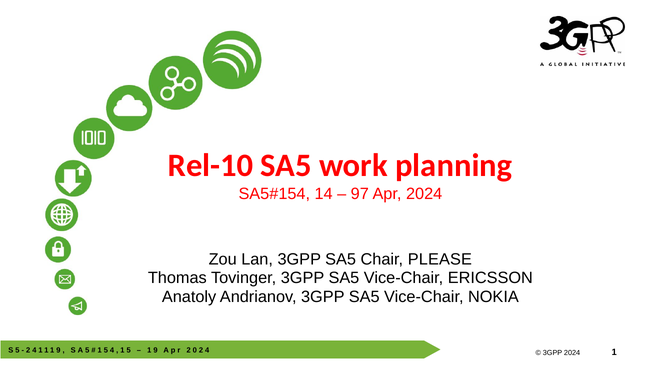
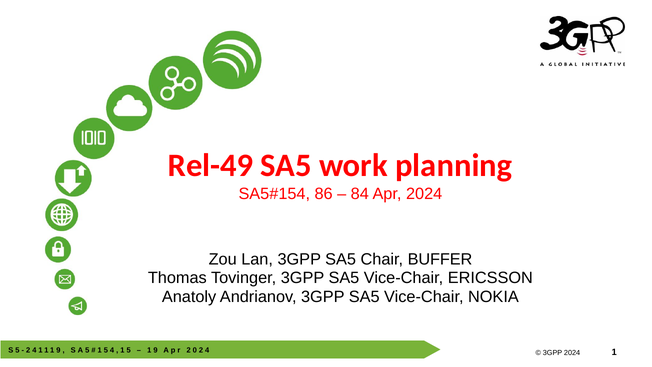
Rel-10: Rel-10 -> Rel-49
14: 14 -> 86
97: 97 -> 84
PLEASE: PLEASE -> BUFFER
